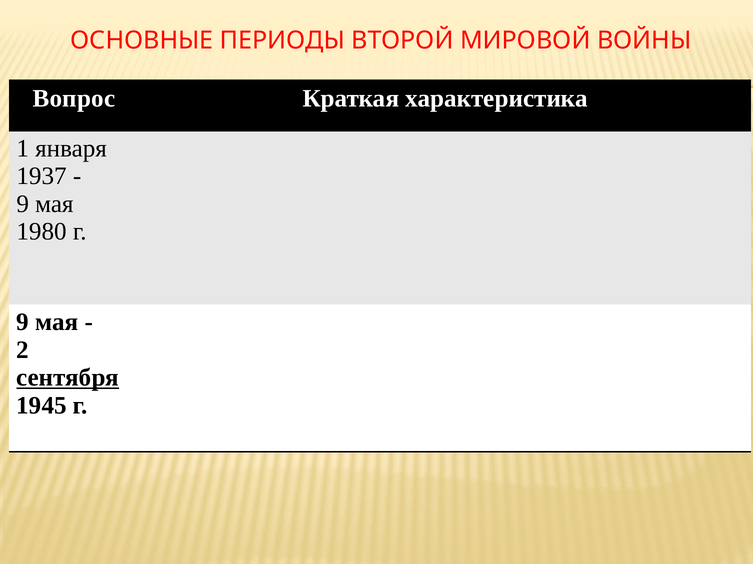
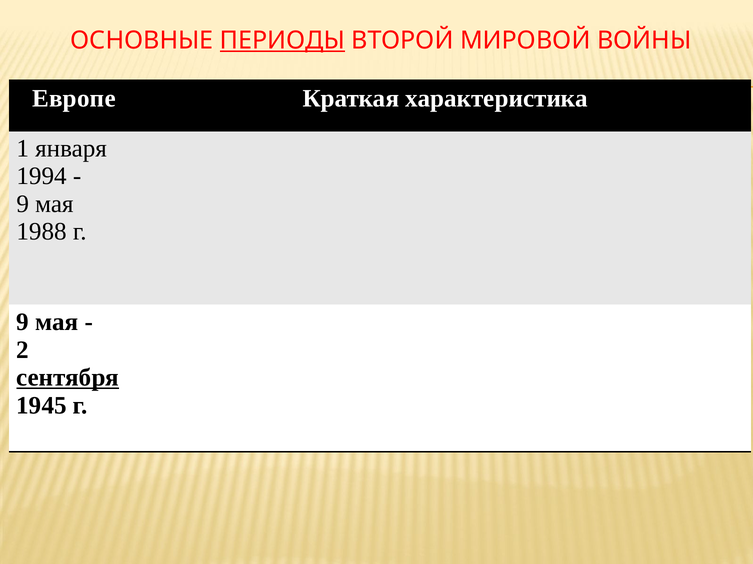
ПЕРИОДЫ underline: none -> present
Вопрос: Вопрос -> Европе
1937: 1937 -> 1994
1980: 1980 -> 1988
